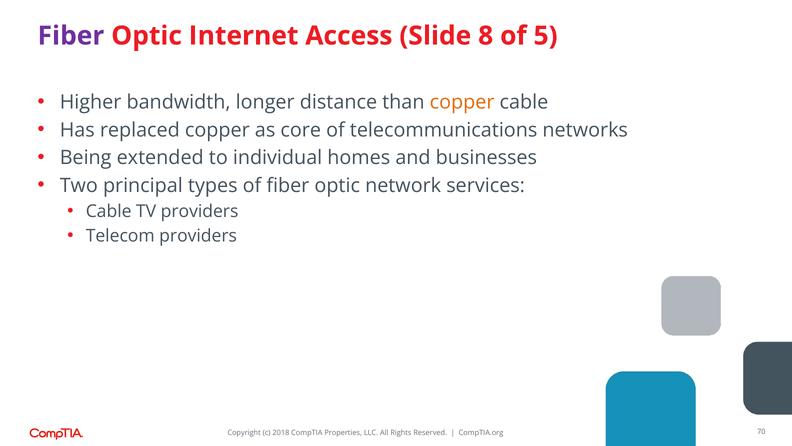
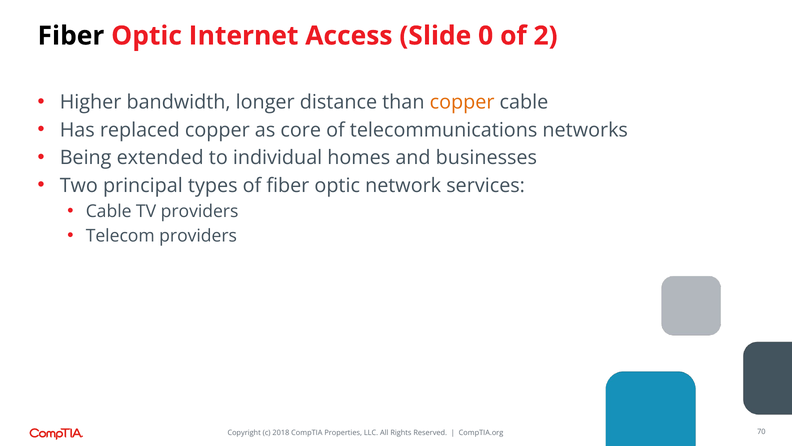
Fiber at (71, 36) colour: purple -> black
8: 8 -> 0
5: 5 -> 2
